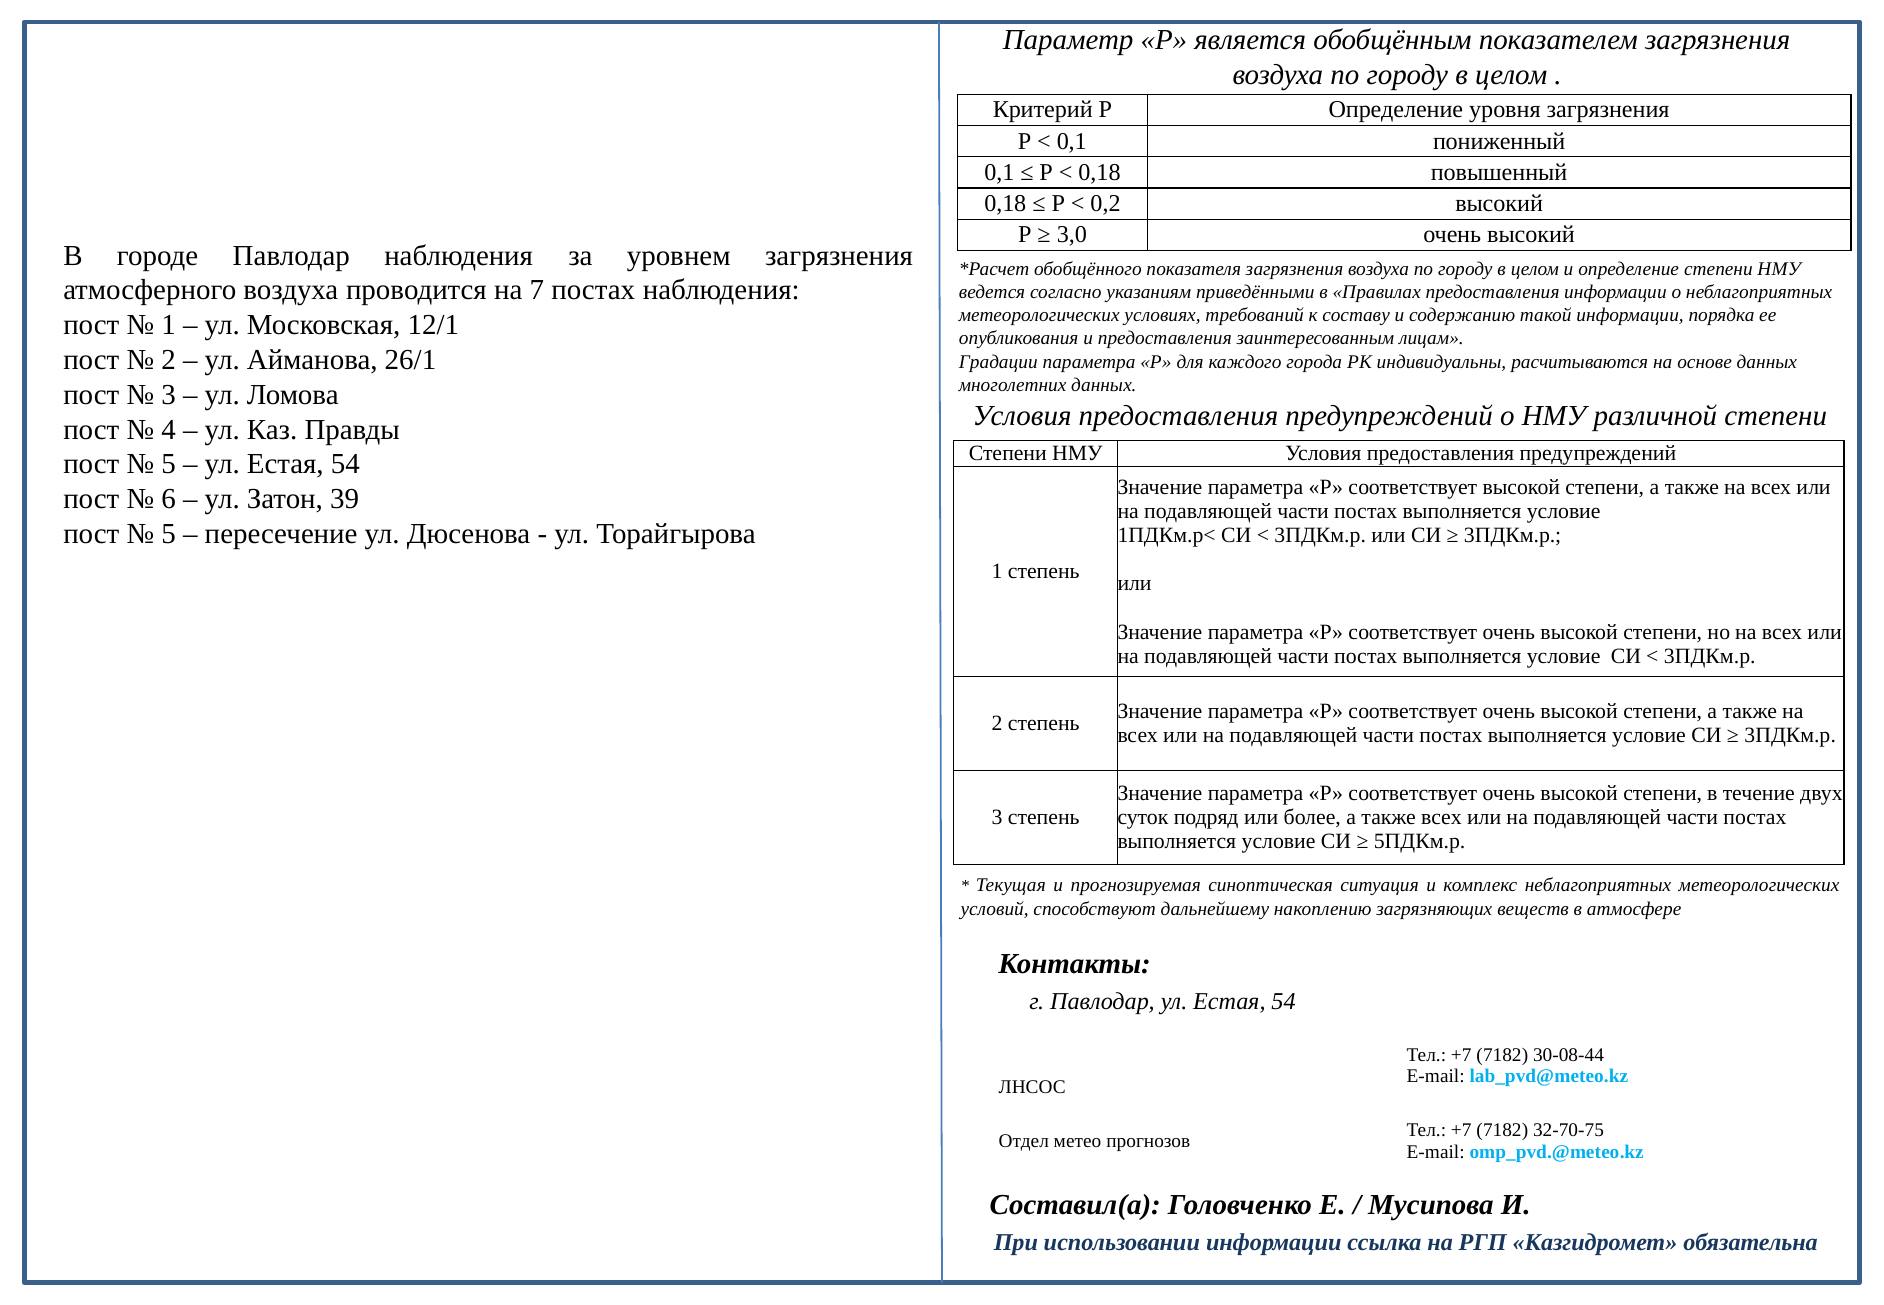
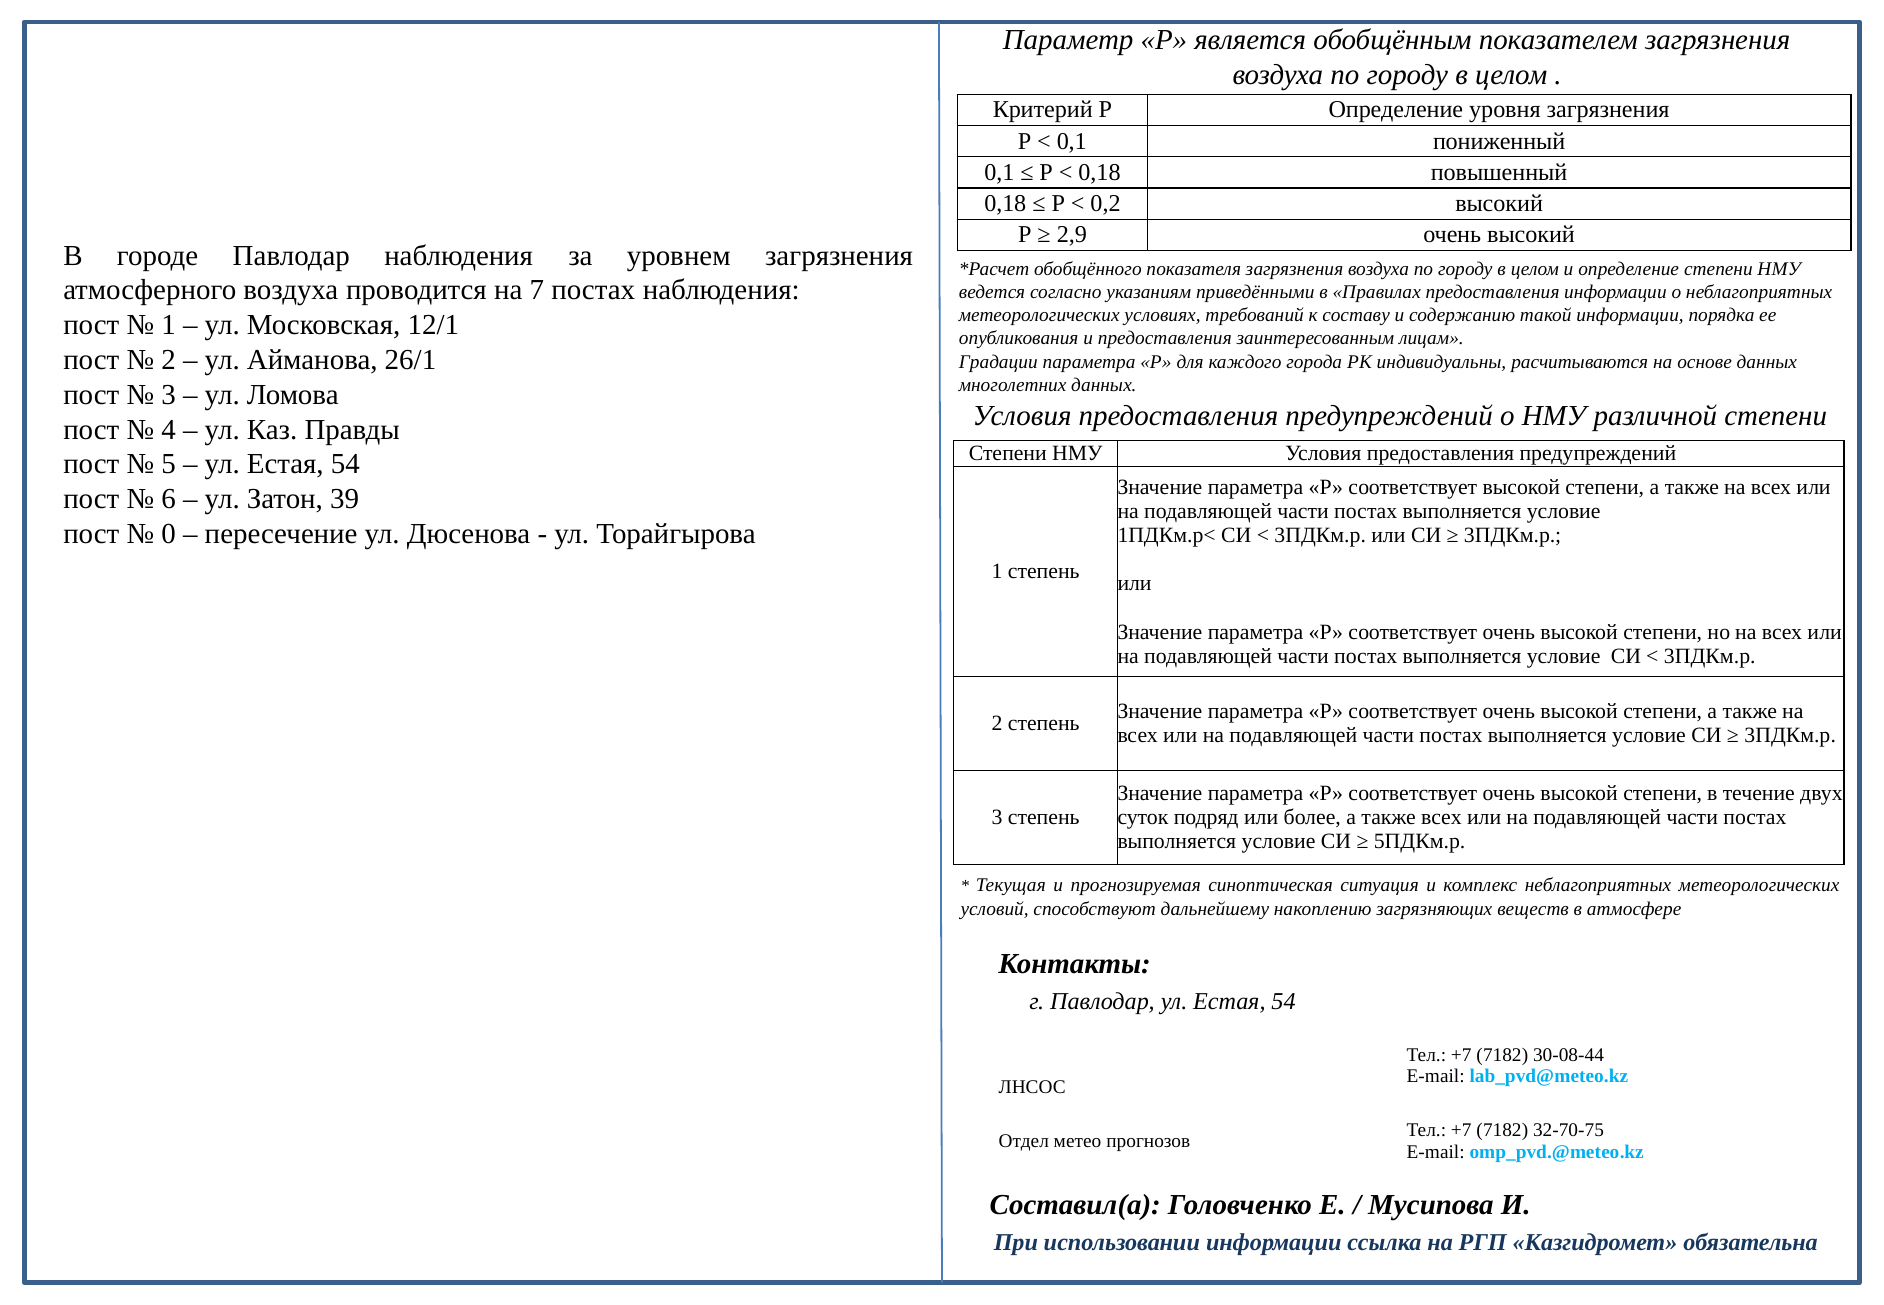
3,0: 3,0 -> 2,9
5 at (169, 534): 5 -> 0
